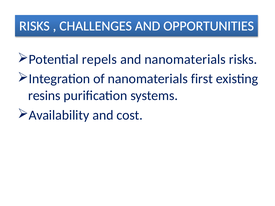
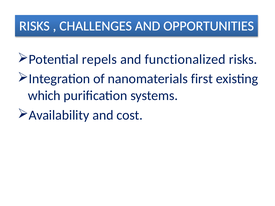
and nanomaterials: nanomaterials -> functionalized
resins: resins -> which
